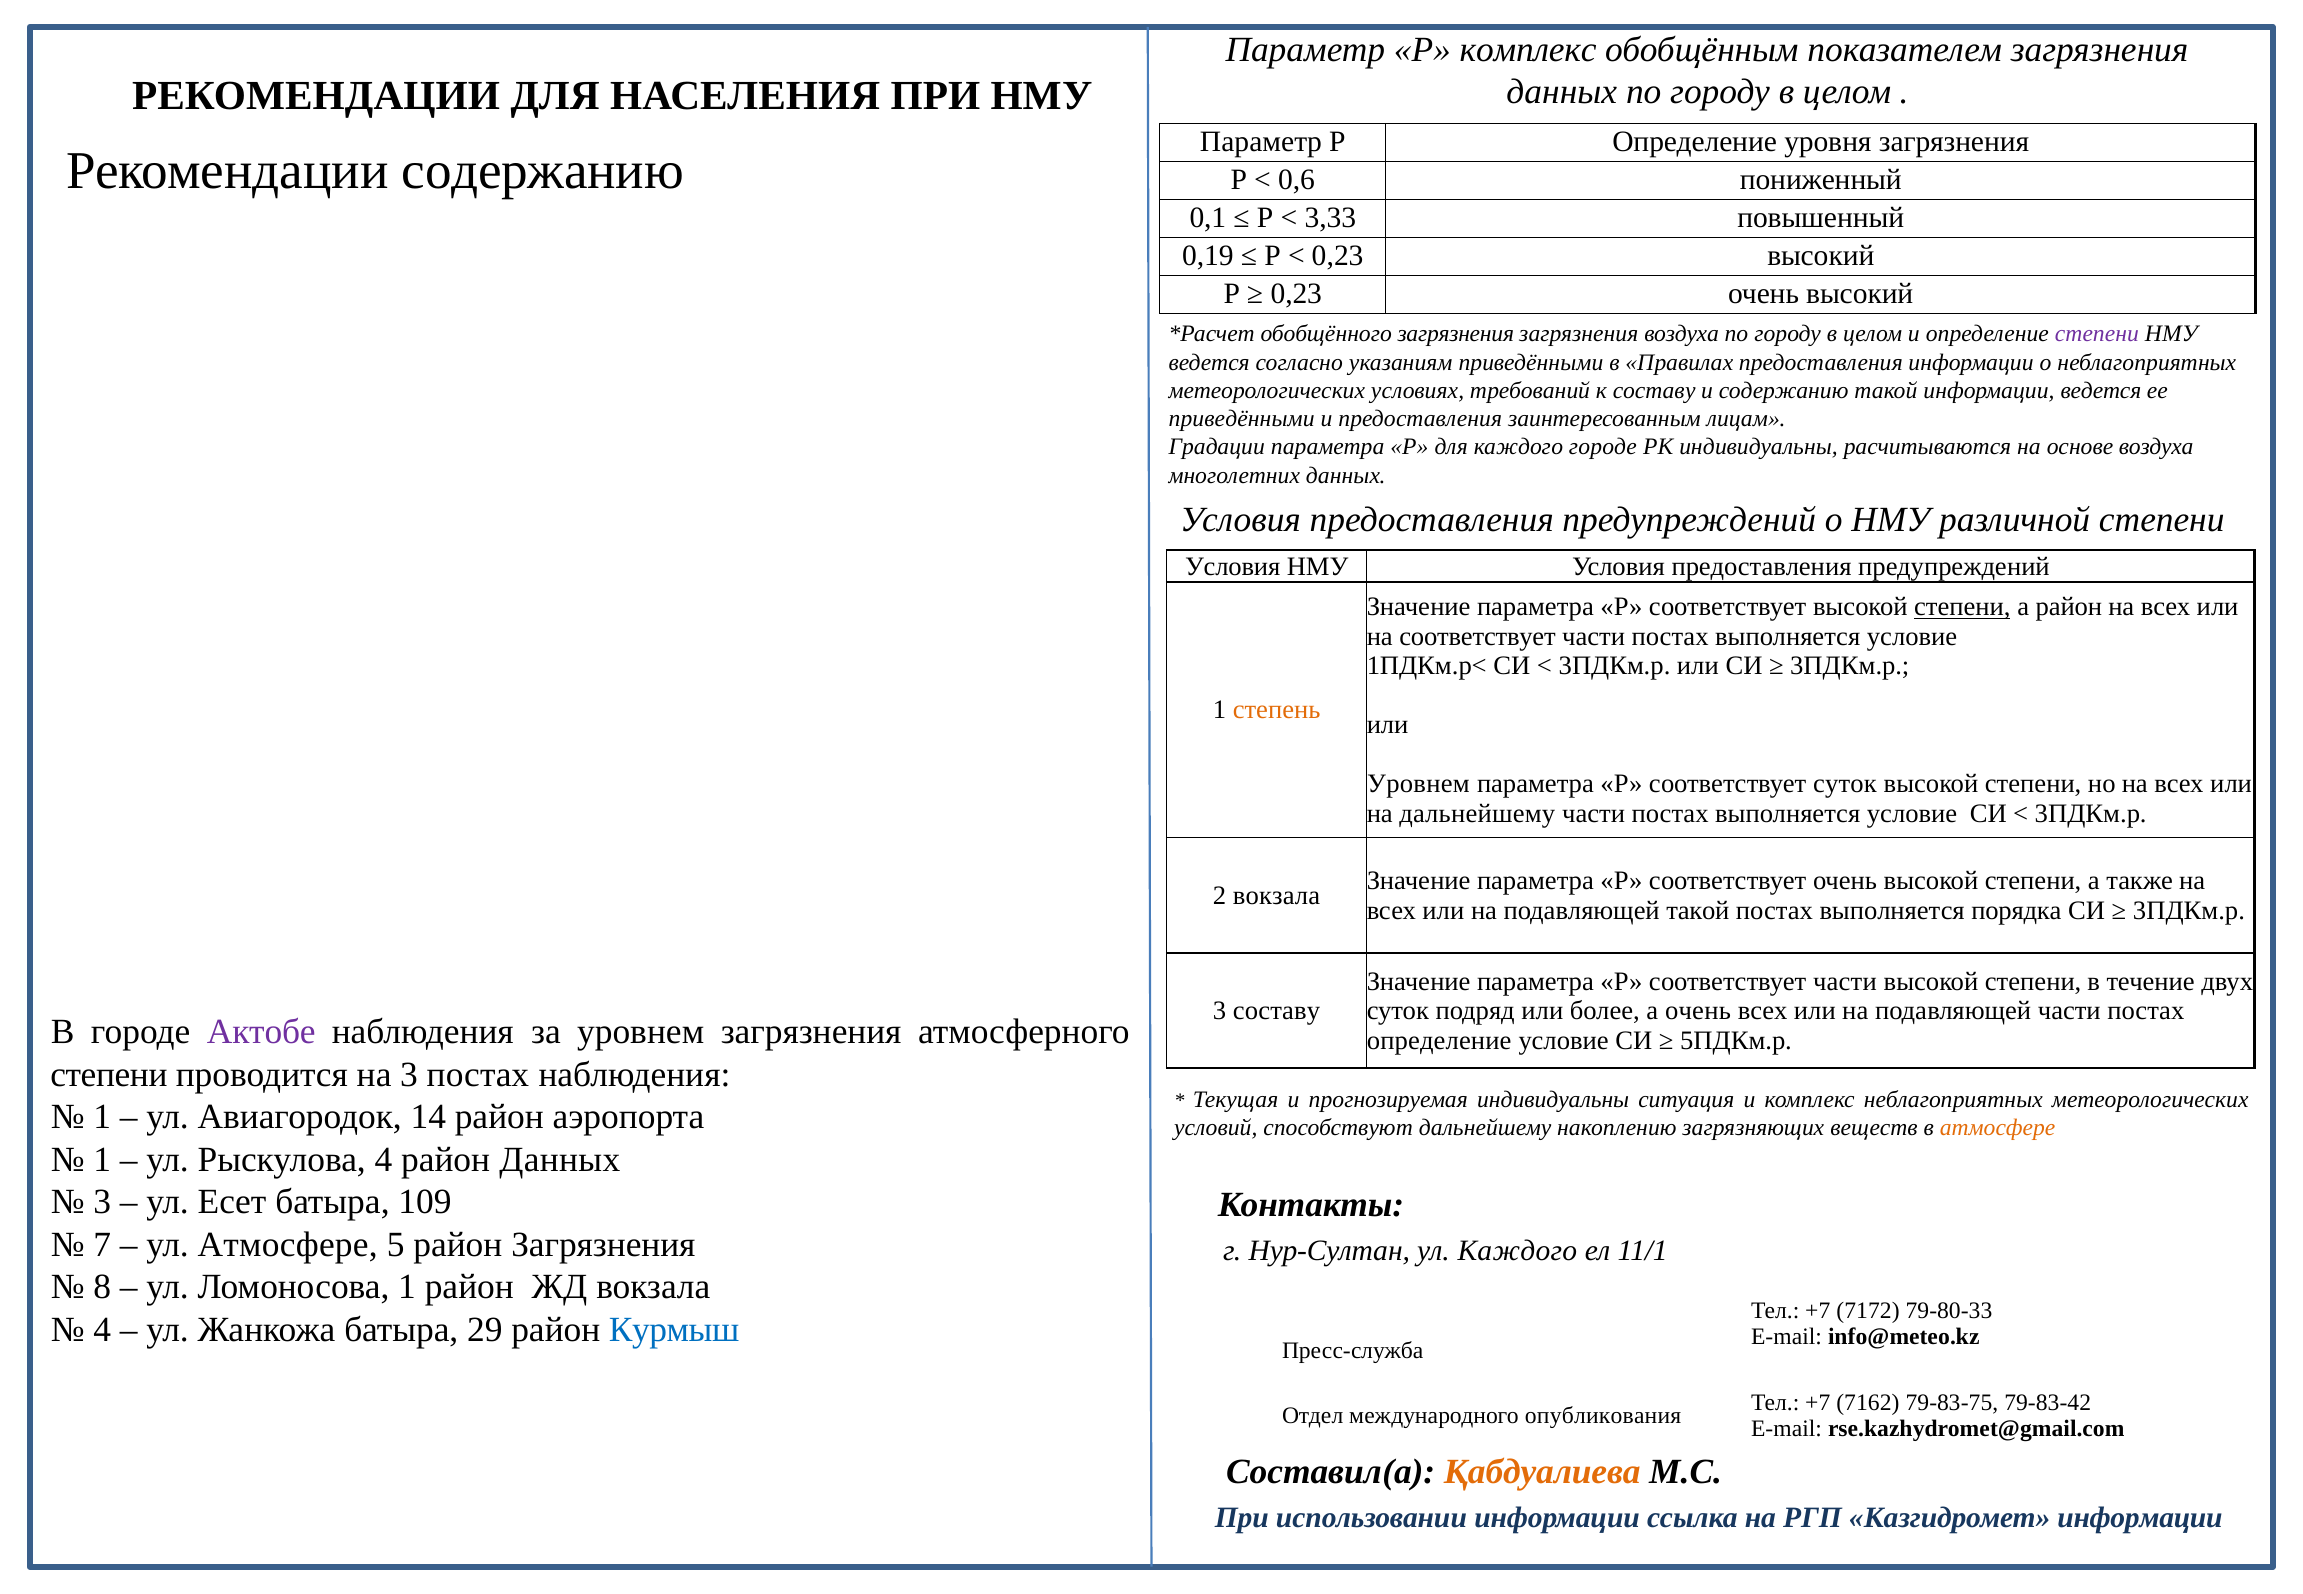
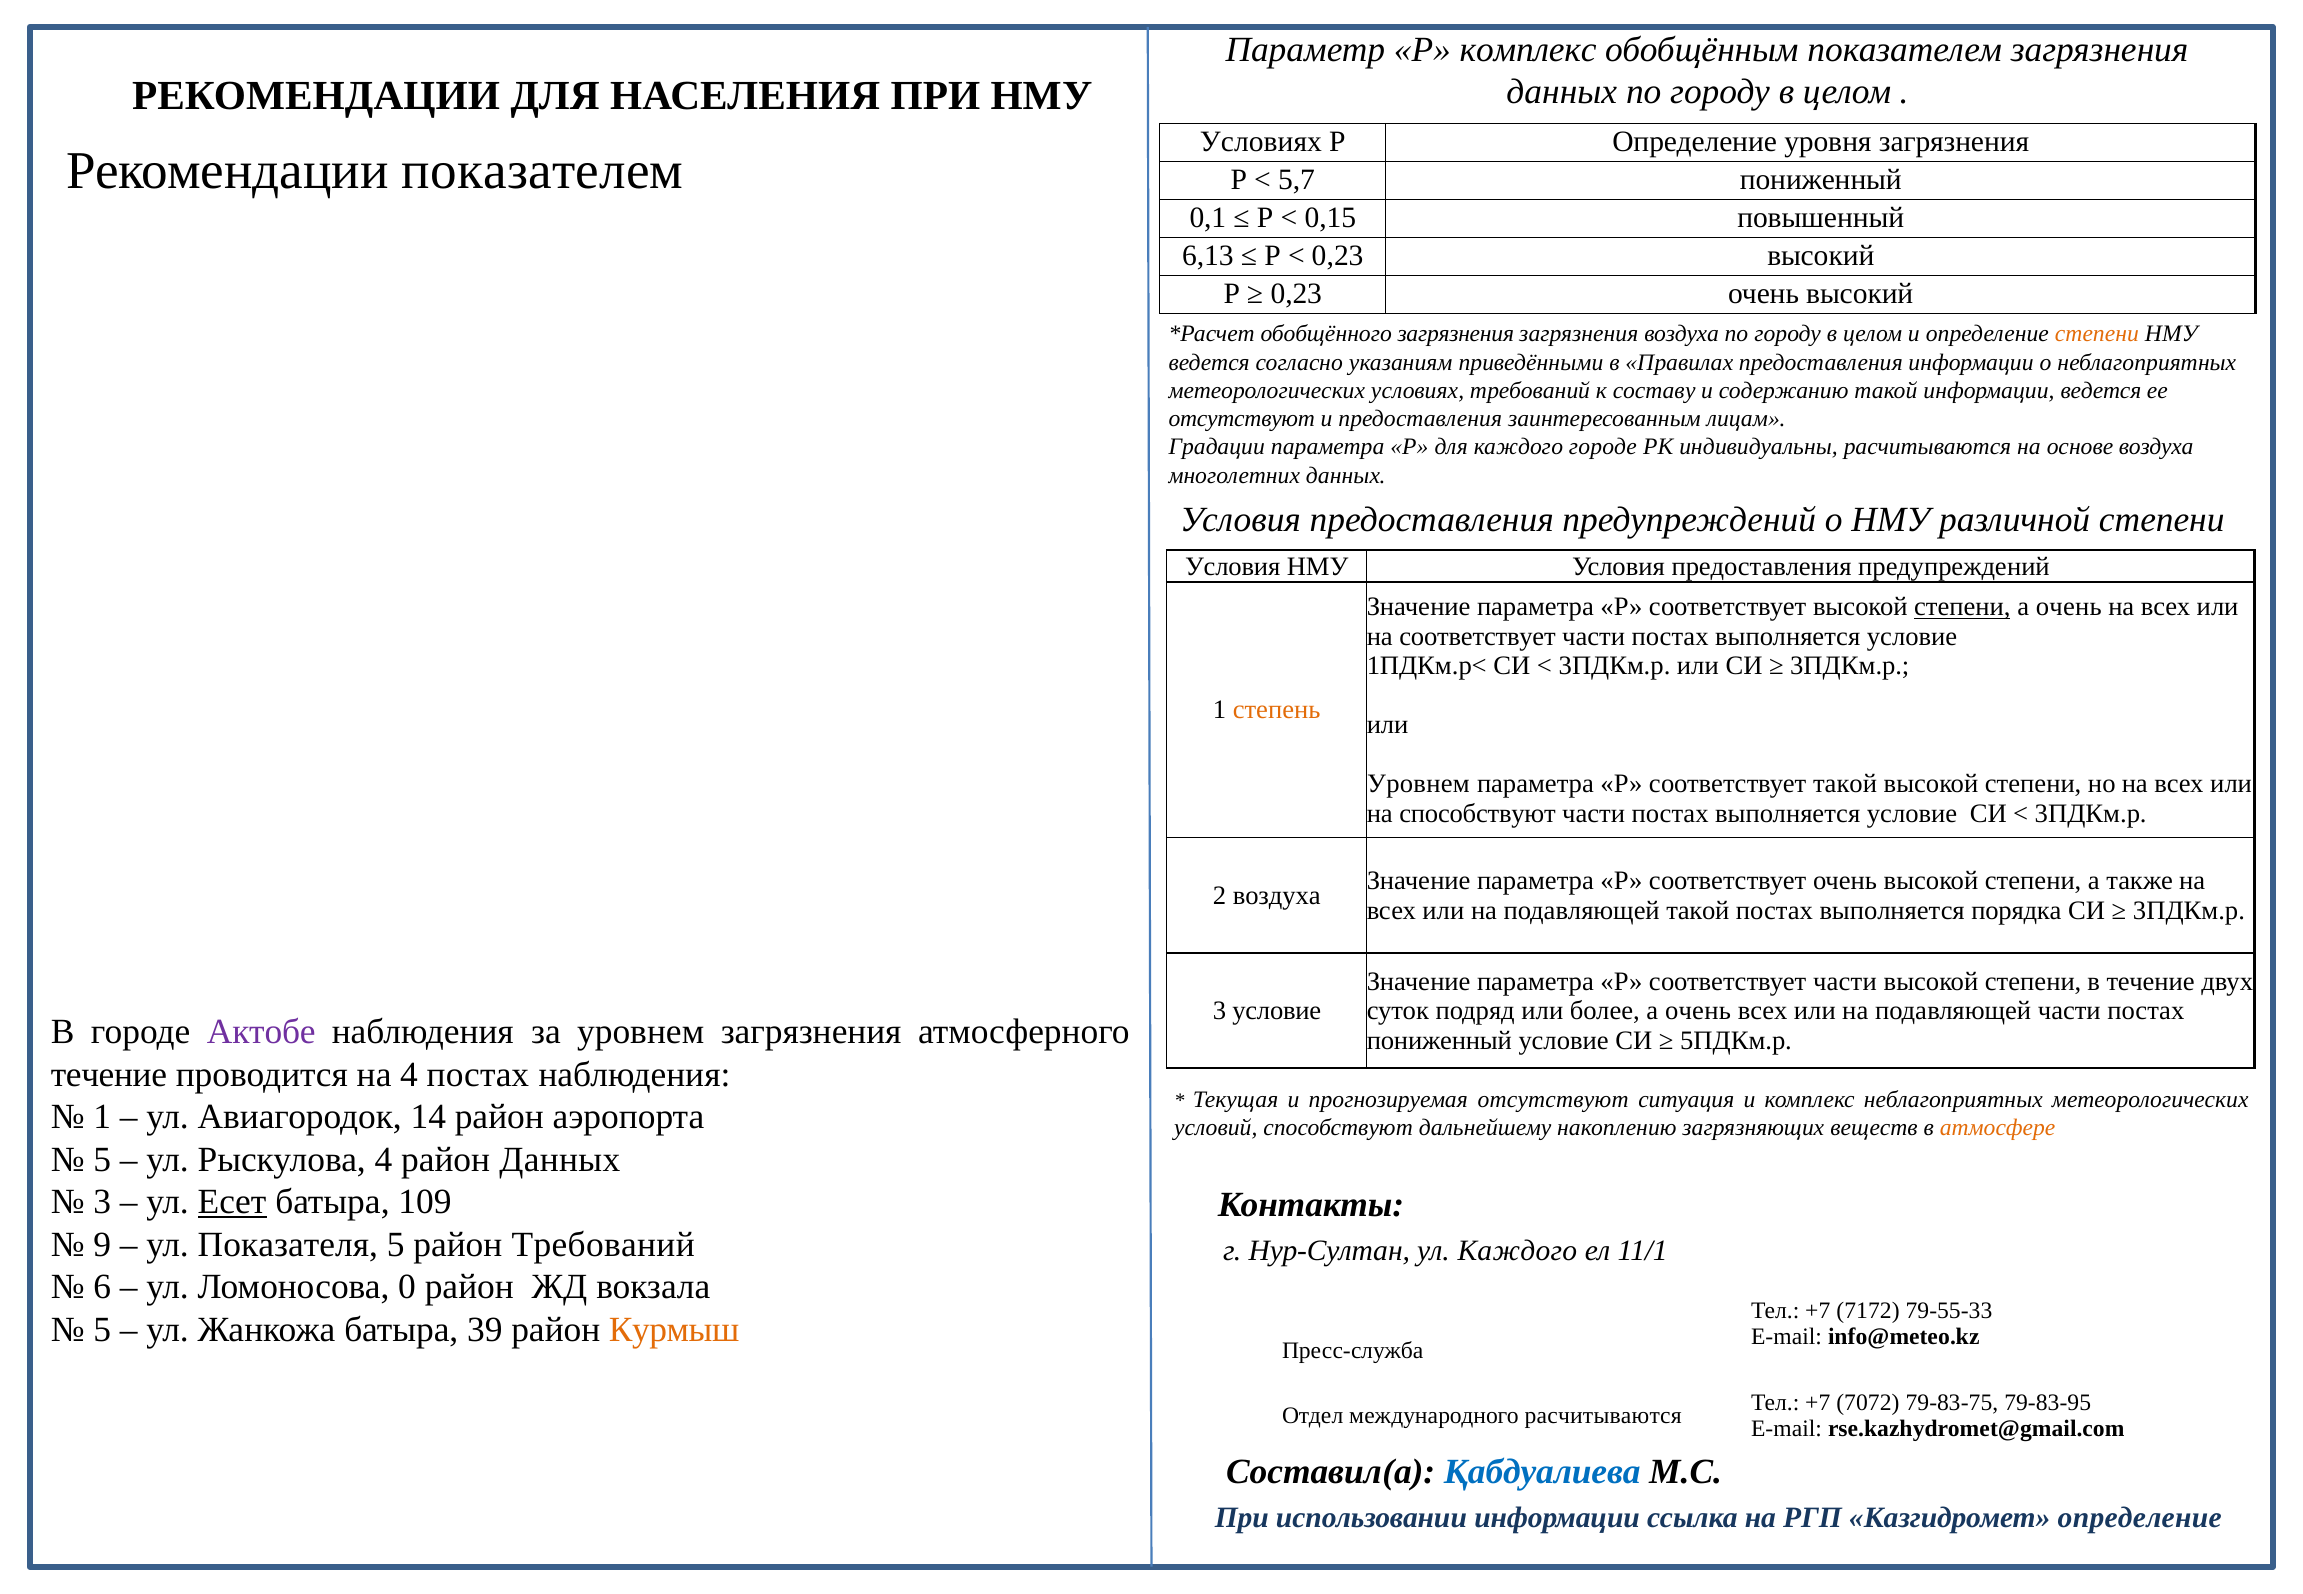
Параметр at (1261, 142): Параметр -> Условиях
Рекомендации содержанию: содержанию -> показателем
0,6: 0,6 -> 5,7
3,33: 3,33 -> 0,15
0,19: 0,19 -> 6,13
степени at (2097, 334) colour: purple -> orange
приведёнными at (1242, 419): приведёнными -> отсутствуют
район at (2069, 607): район -> очень
соответствует суток: суток -> такой
на дальнейшему: дальнейшему -> способствуют
2 вокзала: вокзала -> воздуха
3 составу: составу -> условие
определение at (1439, 1040): определение -> пониженный
степени at (109, 1075): степени -> течение
на 3: 3 -> 4
прогнозируемая индивидуальны: индивидуальны -> отсутствуют
1 at (102, 1160): 1 -> 5
Есет underline: none -> present
7: 7 -> 9
ул Атмосфере: Атмосфере -> Показателя
район Загрязнения: Загрязнения -> Требований
8: 8 -> 6
Ломоносова 1: 1 -> 0
79-80-33: 79-80-33 -> 79-55-33
4 at (102, 1330): 4 -> 5
29: 29 -> 39
Курмыш colour: blue -> orange
7162: 7162 -> 7072
79-83-42: 79-83-42 -> 79-83-95
международного опубликования: опубликования -> расчитываются
Қабдуалиева colour: orange -> blue
Казгидромет информации: информации -> определение
